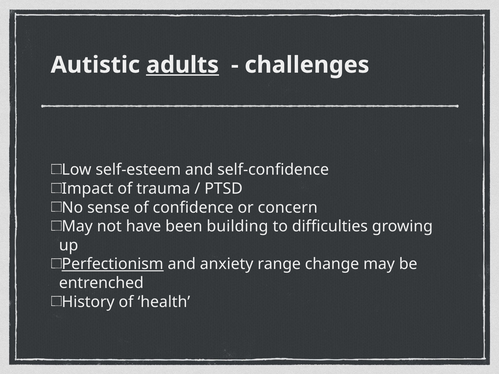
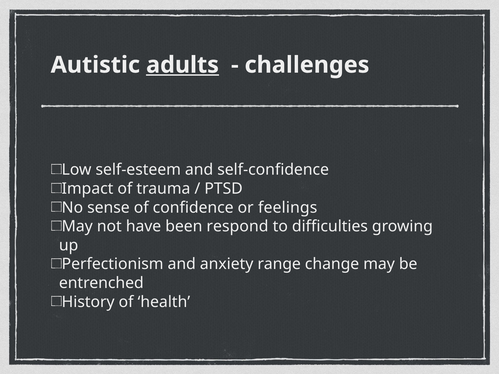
concern: concern -> feelings
building: building -> respond
Perfectionism underline: present -> none
